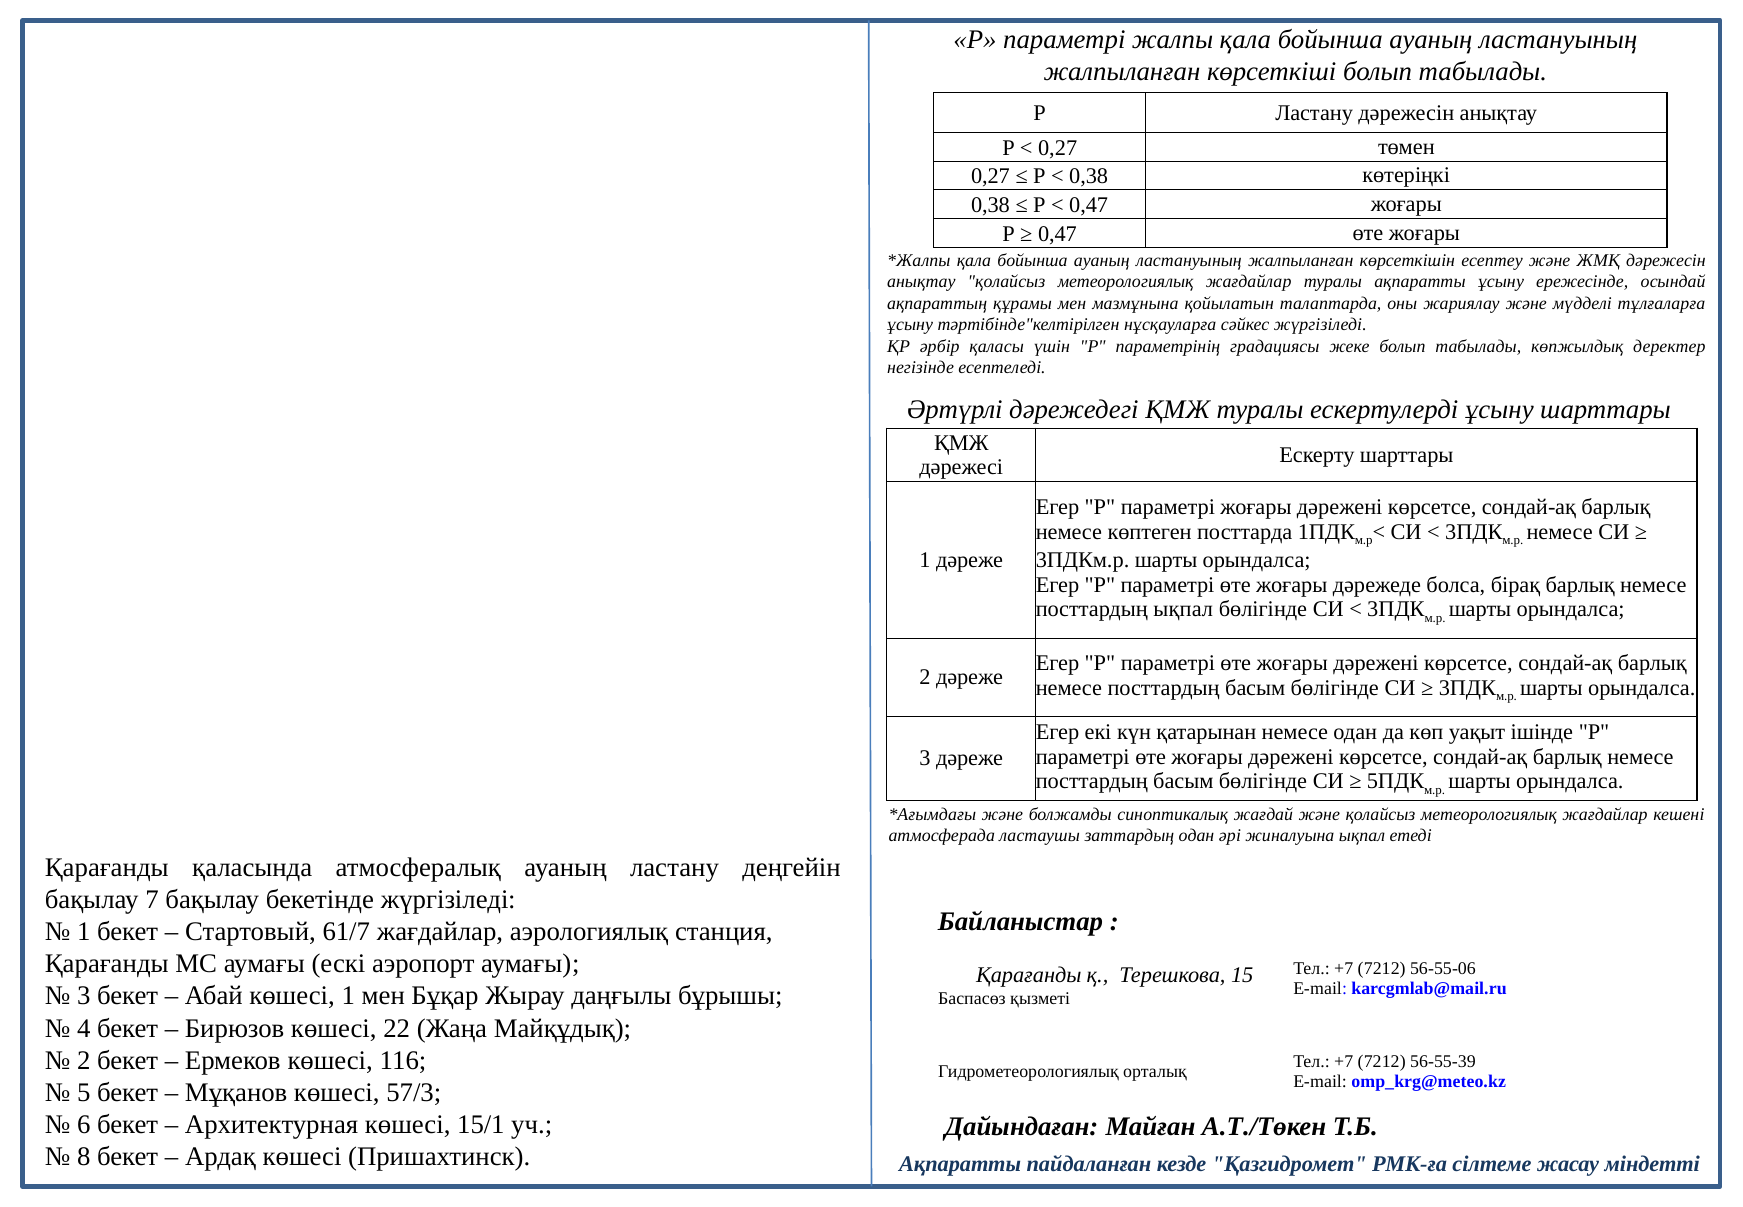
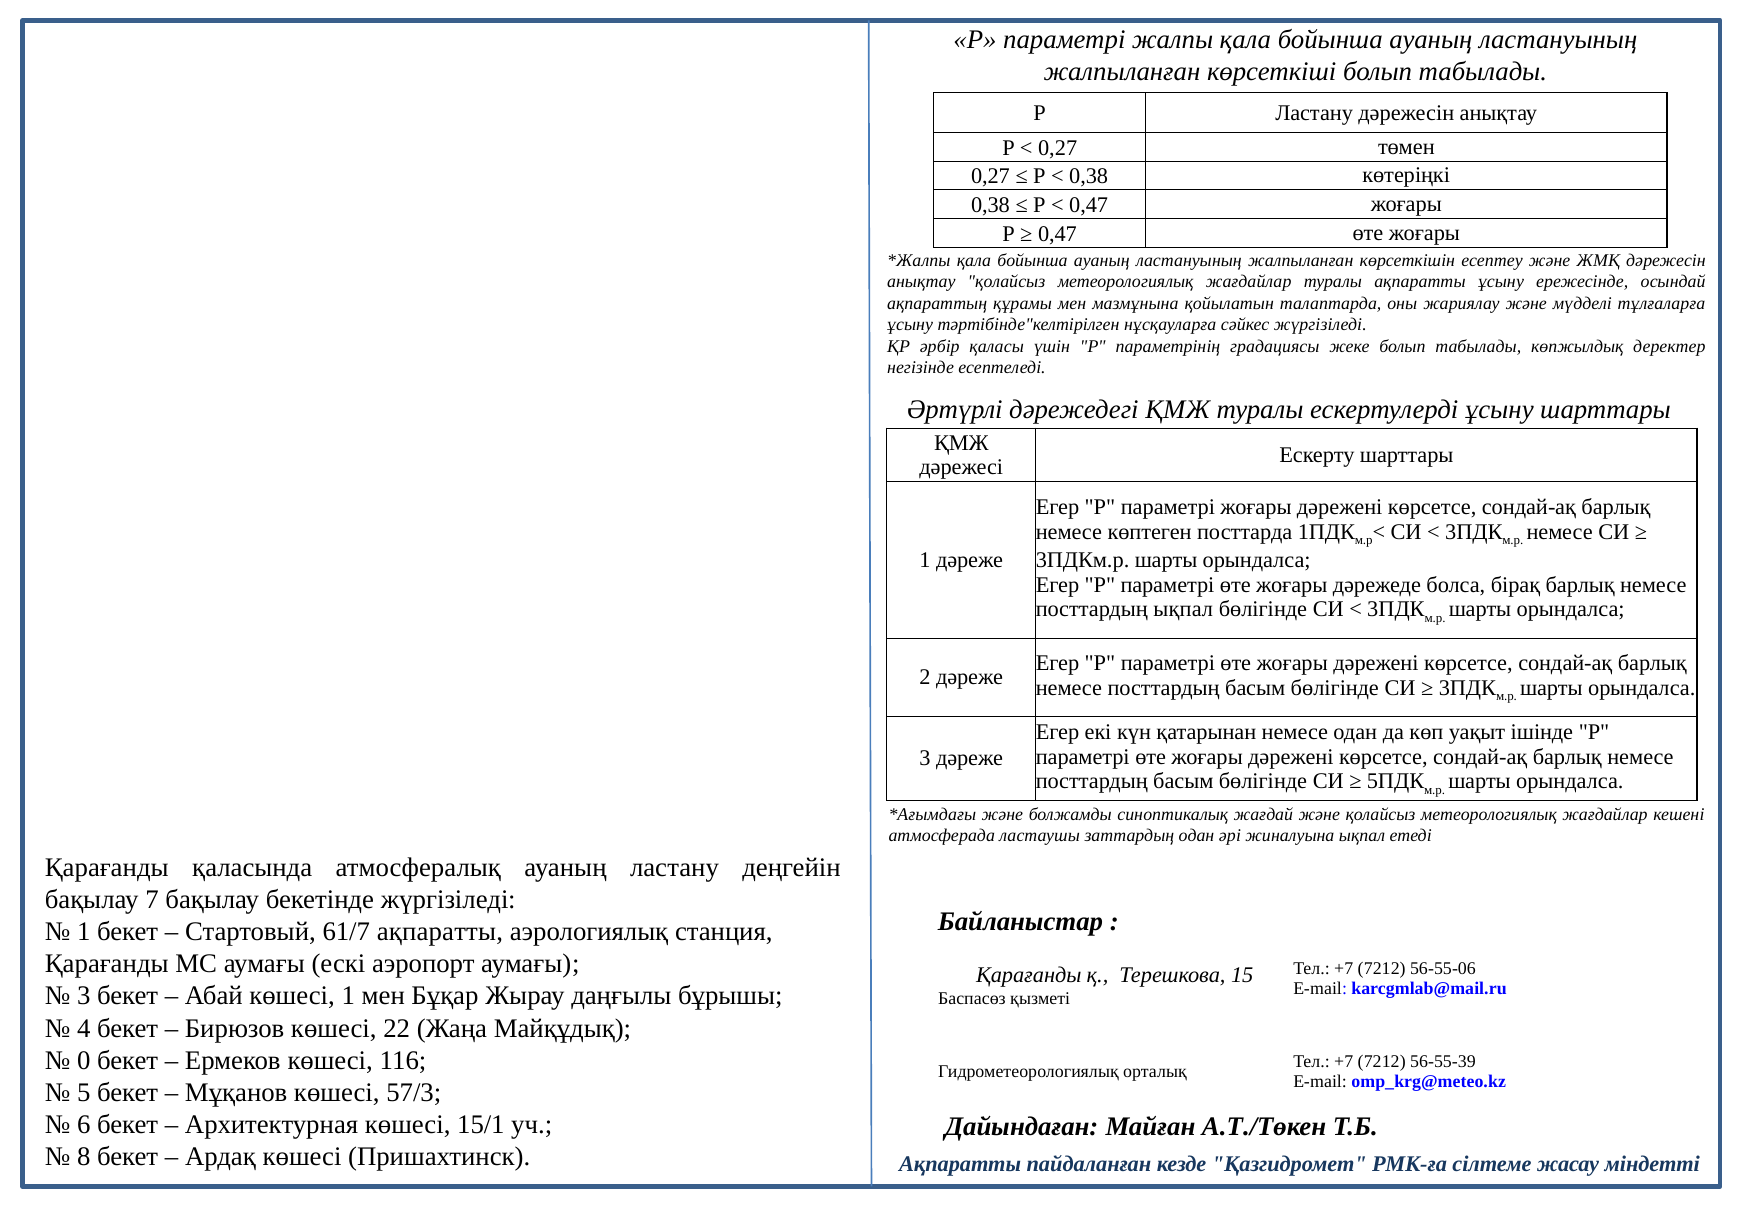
61/7 жағдайлар: жағдайлар -> ақпаратты
2 at (84, 1060): 2 -> 0
